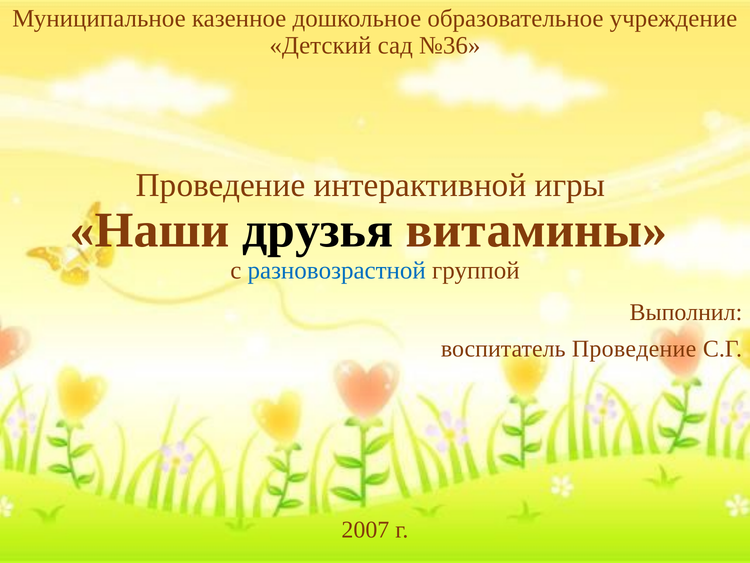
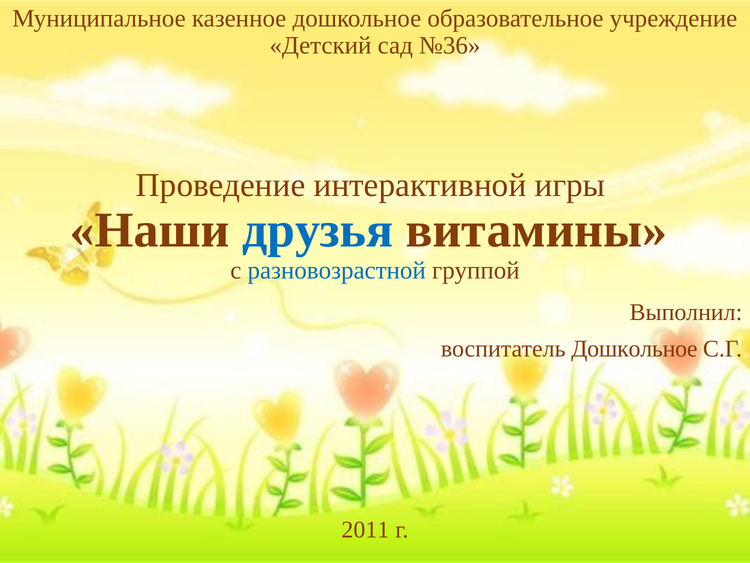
друзья colour: black -> blue
воспитатель Проведение: Проведение -> Дошкольное
2007: 2007 -> 2011
